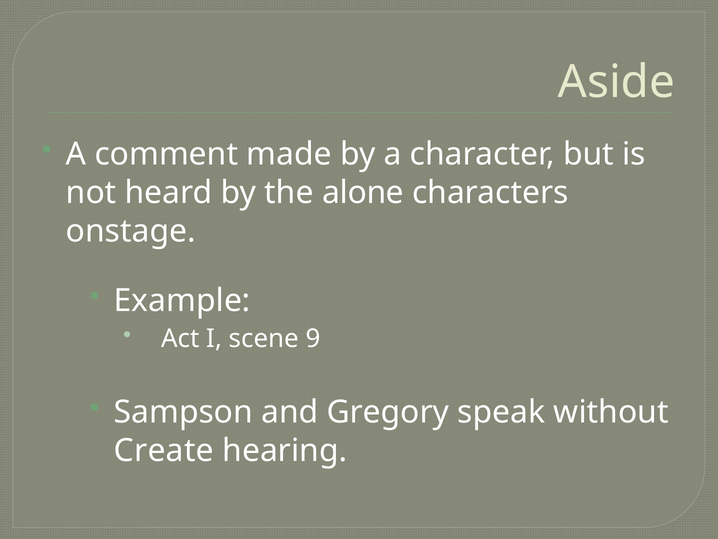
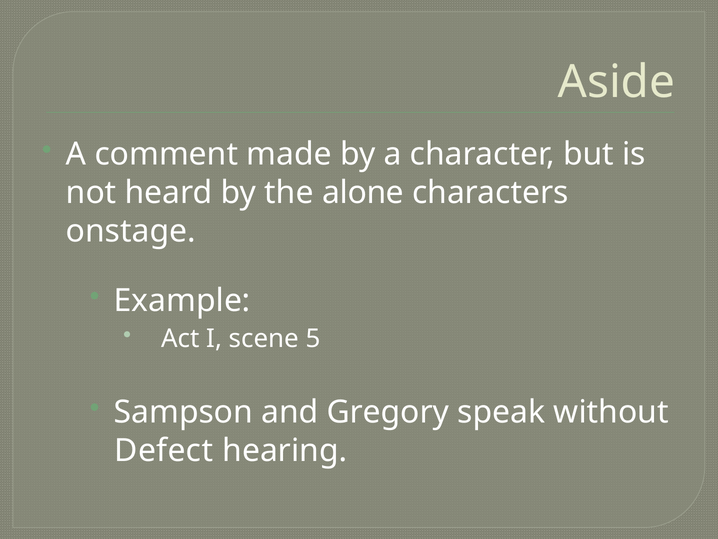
9: 9 -> 5
Create: Create -> Defect
